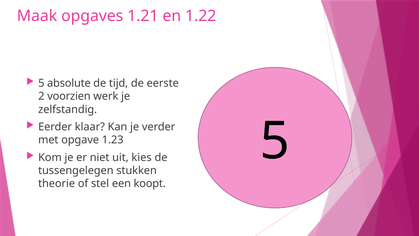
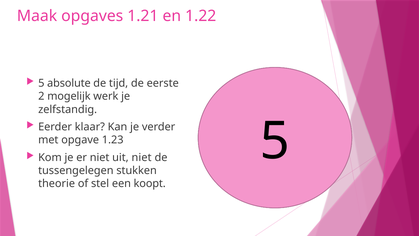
voorzien: voorzien -> mogelijk
uit kies: kies -> niet
